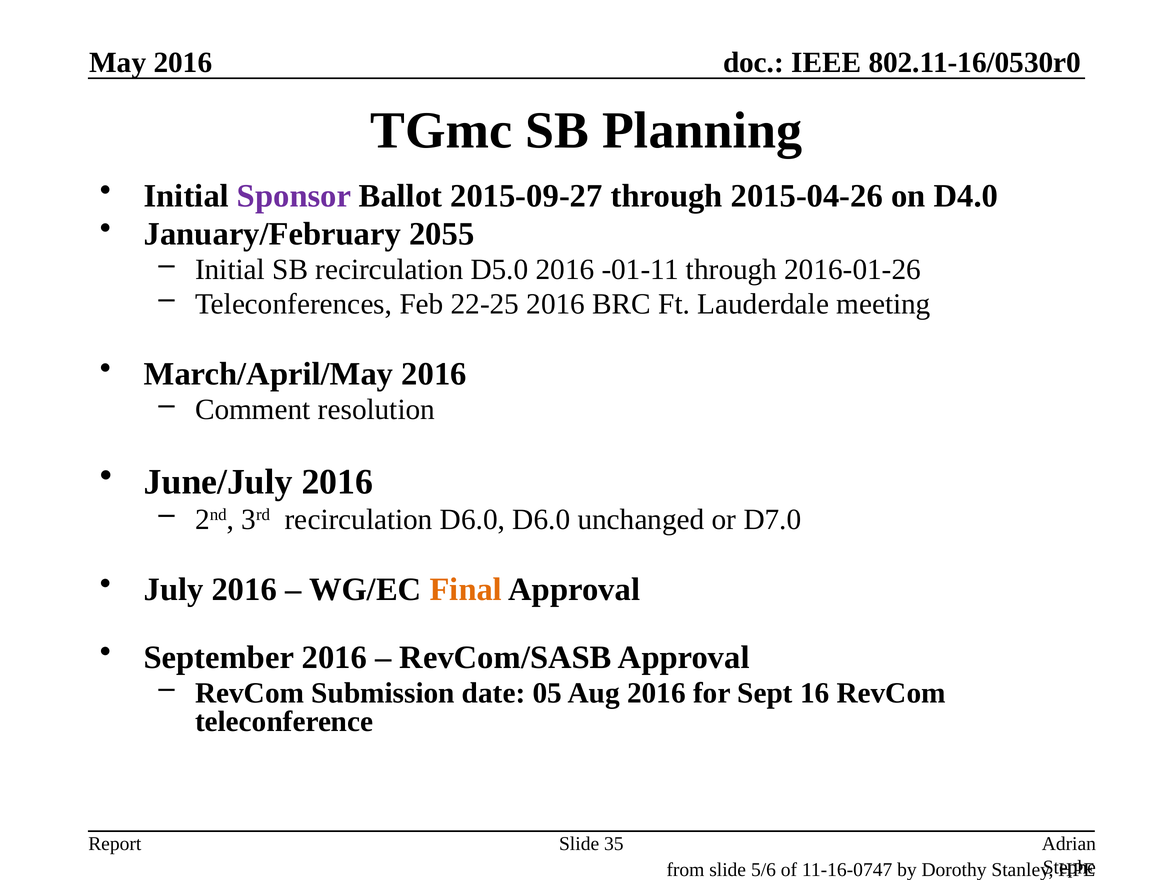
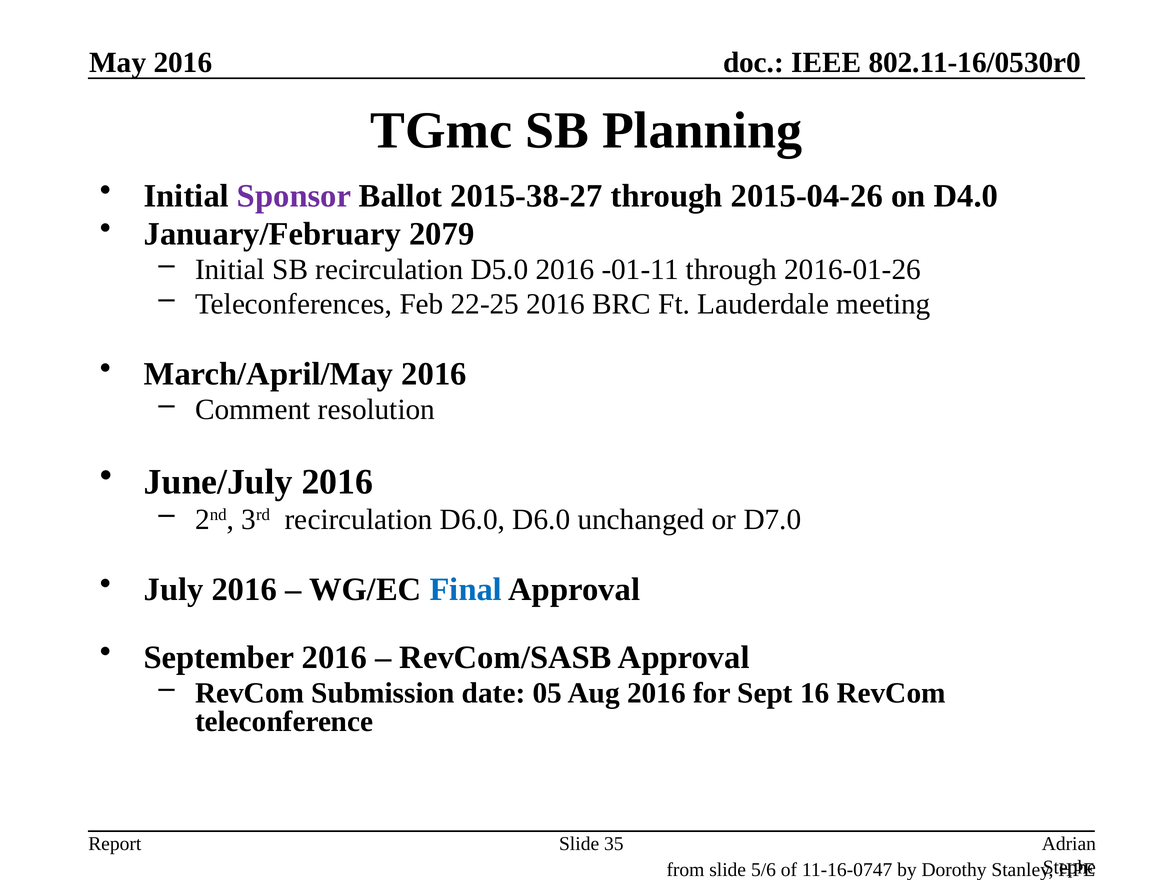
2015-09-27: 2015-09-27 -> 2015-38-27
2055: 2055 -> 2079
Final colour: orange -> blue
